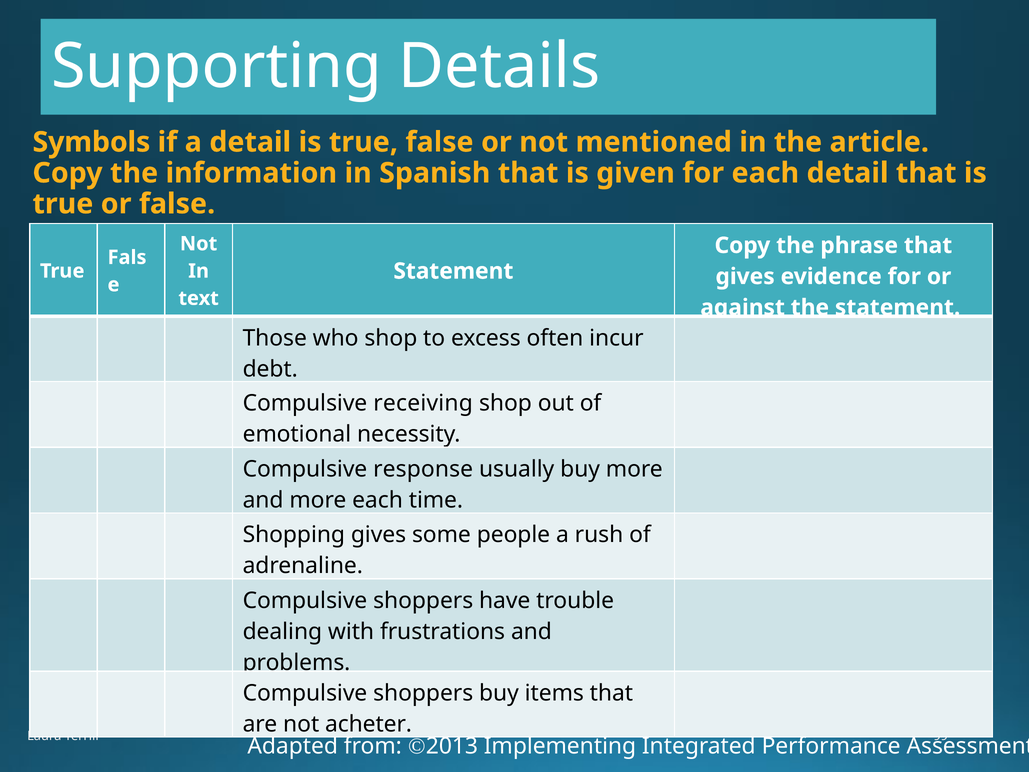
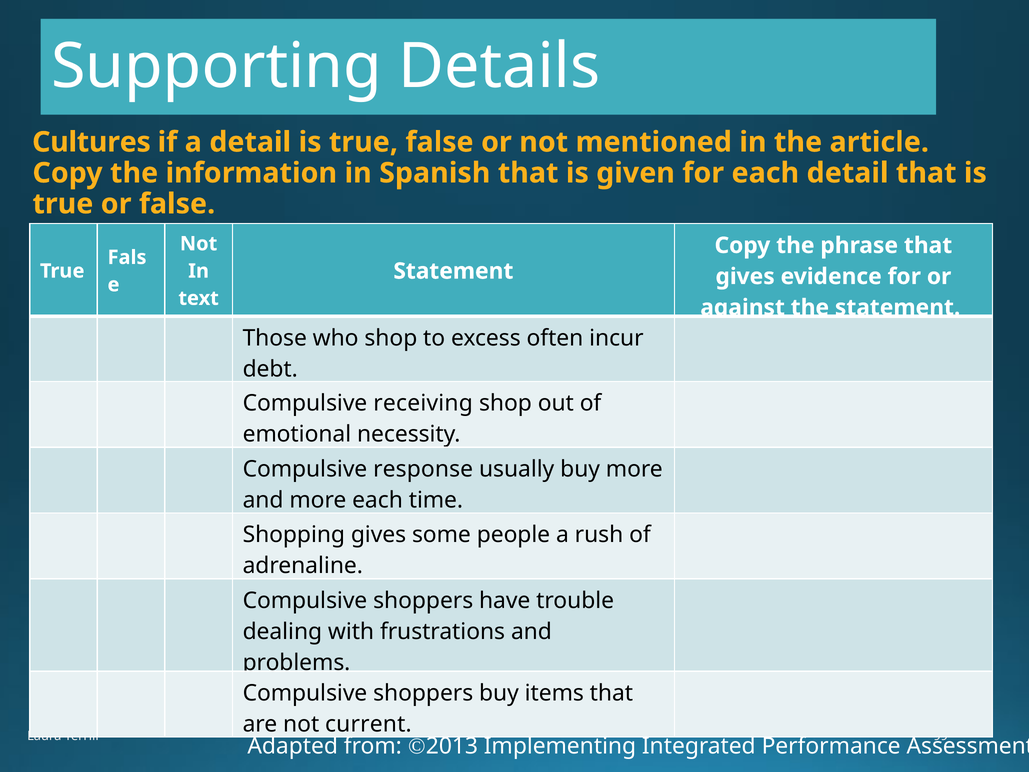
Symbols: Symbols -> Cultures
acheter: acheter -> current
